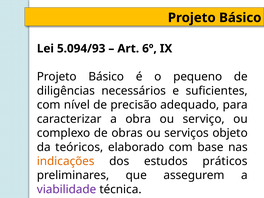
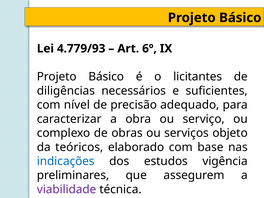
5.094/93: 5.094/93 -> 4.779/93
pequeno: pequeno -> licitantes
indicações colour: orange -> blue
práticos: práticos -> vigência
